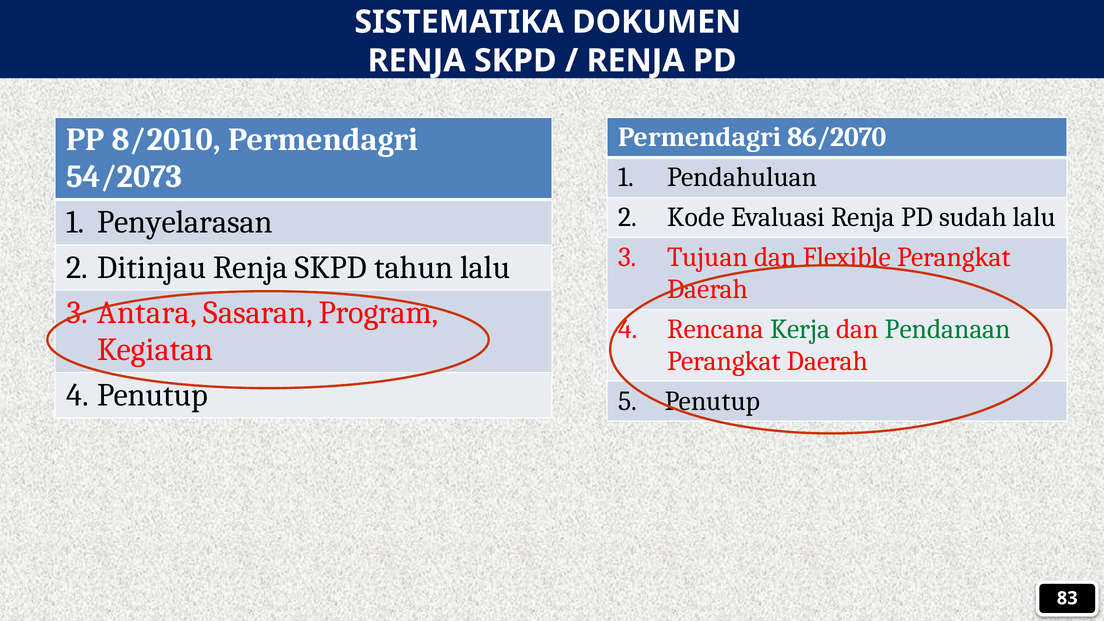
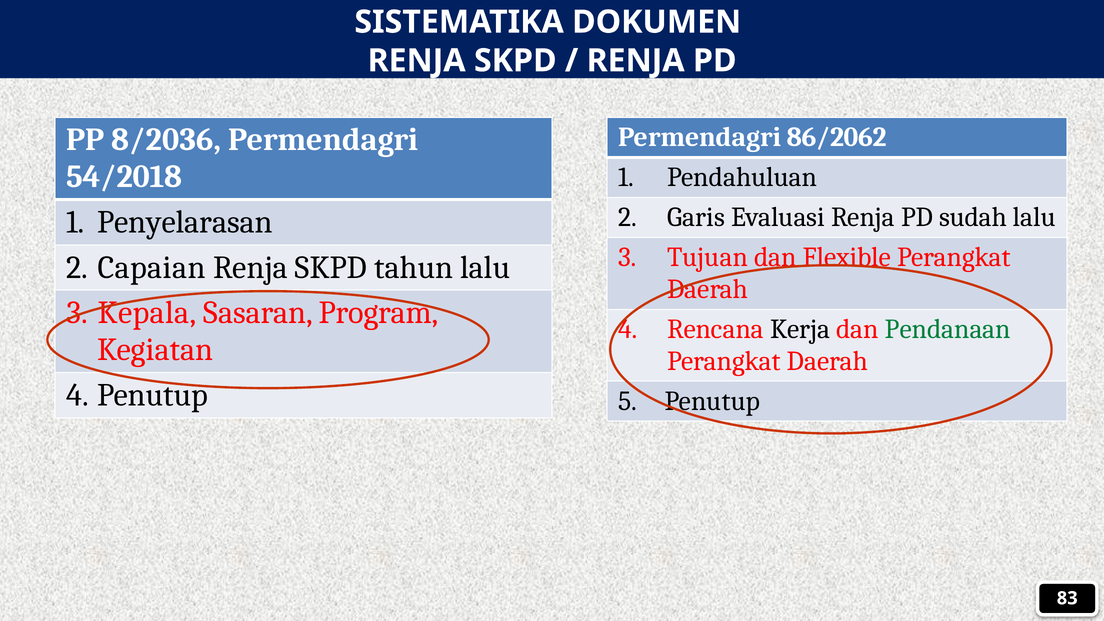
86/2070: 86/2070 -> 86/2062
8/2010: 8/2010 -> 8/2036
54/2073: 54/2073 -> 54/2018
Kode: Kode -> Garis
Ditinjau: Ditinjau -> Capaian
Antara: Antara -> Kepala
Kerja colour: green -> black
